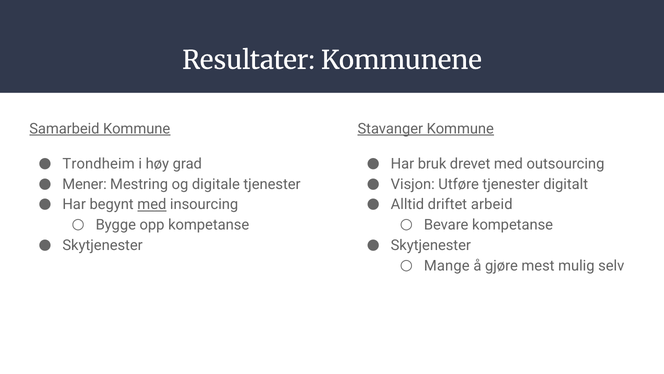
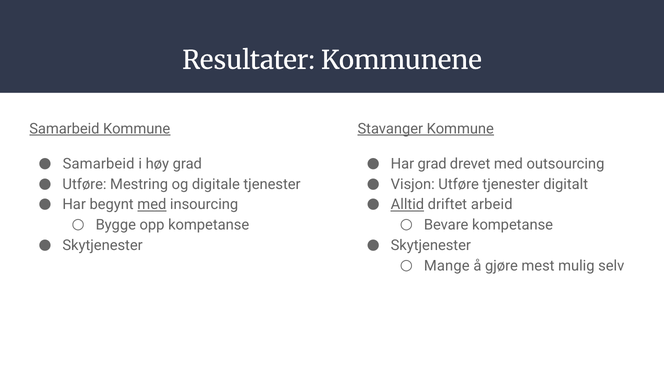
Trondheim at (99, 164): Trondheim -> Samarbeid
Har bruk: bruk -> grad
Mener at (85, 184): Mener -> Utføre
Alltid underline: none -> present
